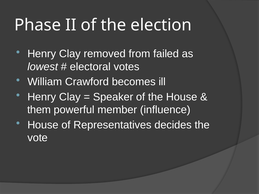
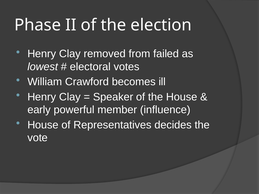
them: them -> early
